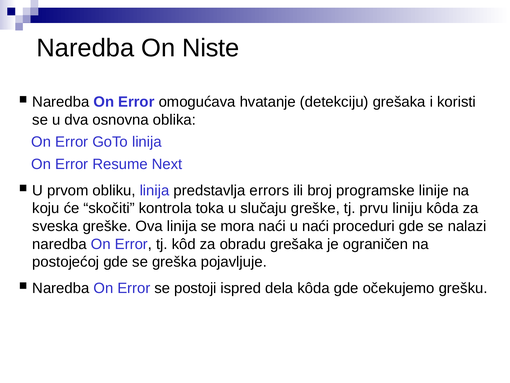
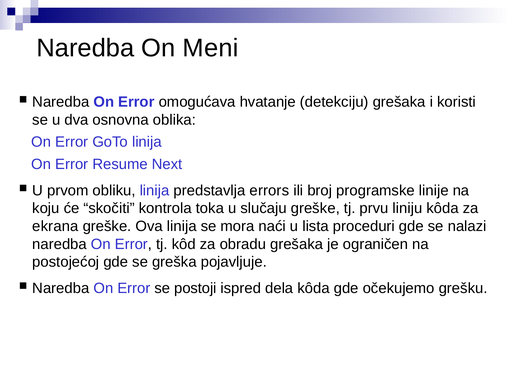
Niste: Niste -> Meni
sveska: sveska -> ekrana
u naći: naći -> lista
